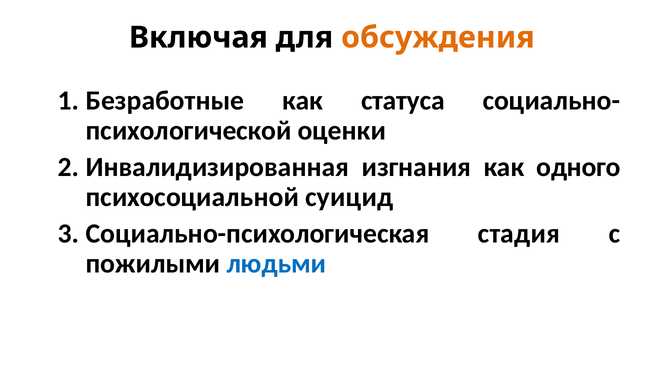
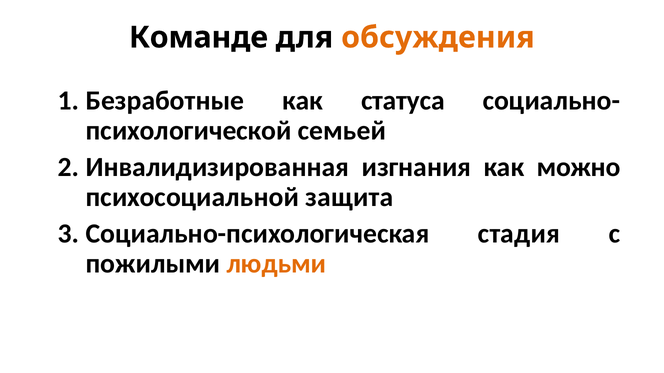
Включая: Включая -> Команде
оценки: оценки -> семьей
одного: одного -> можно
суицид: суицид -> защита
людьми colour: blue -> orange
